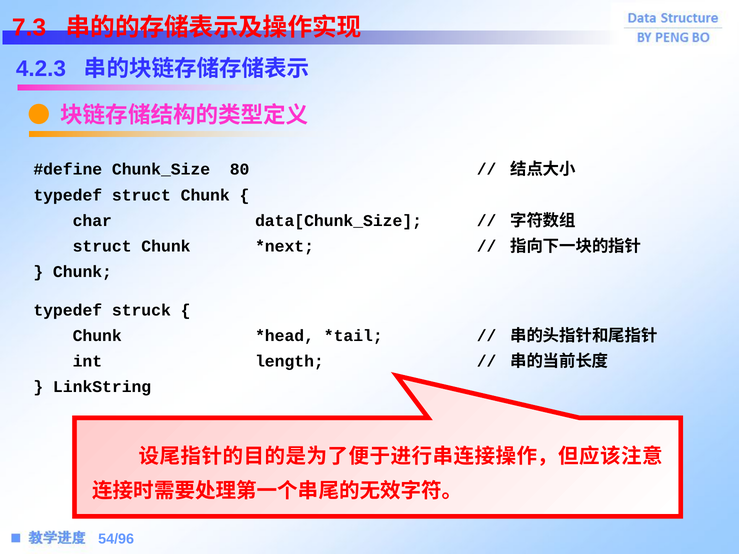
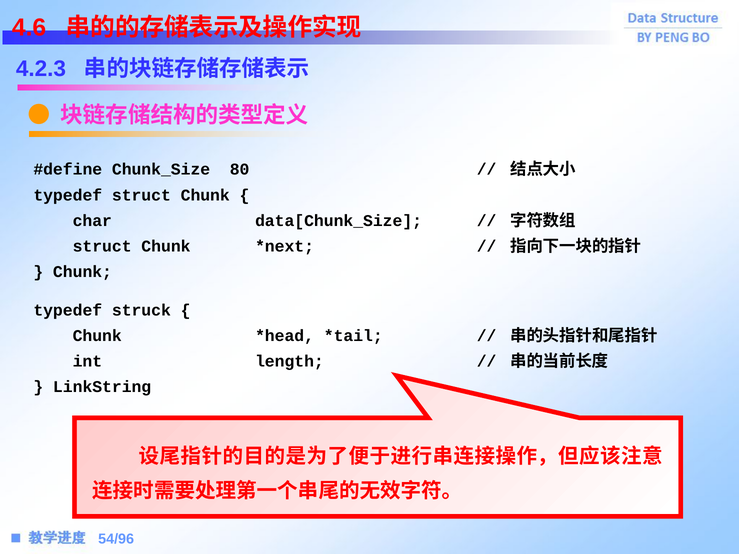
7.3: 7.3 -> 4.6
